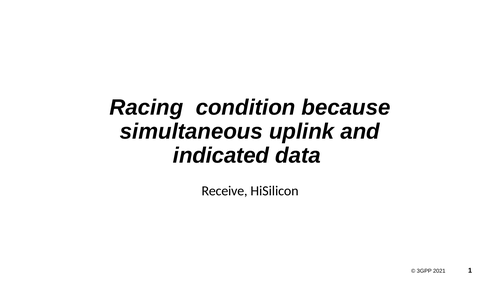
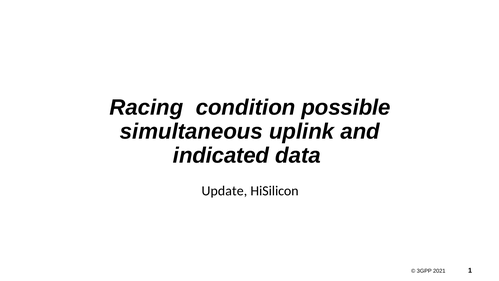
because: because -> possible
Receive: Receive -> Update
